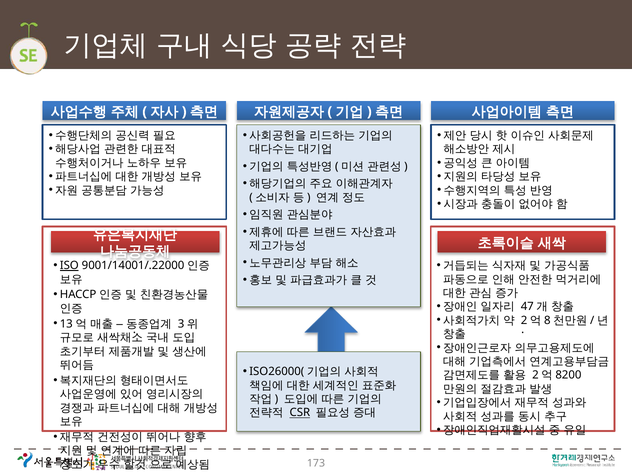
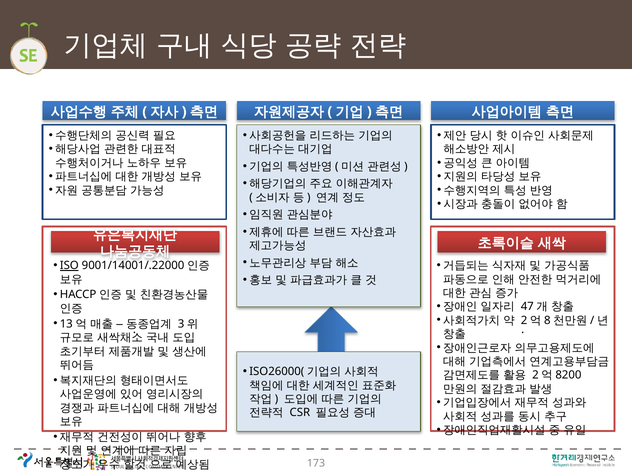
CSR underline: present -> none
